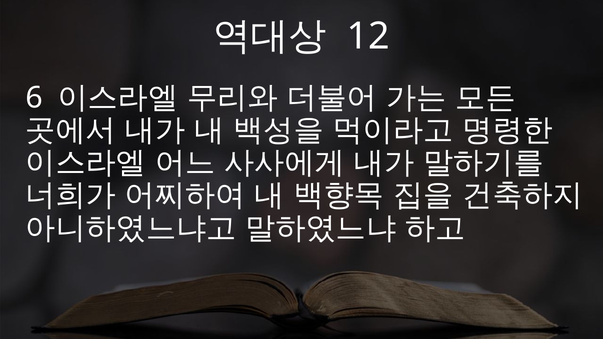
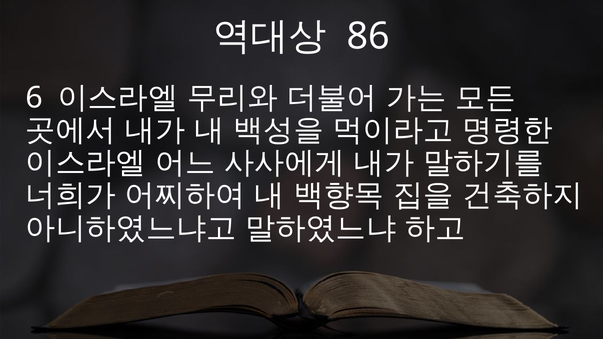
12: 12 -> 86
